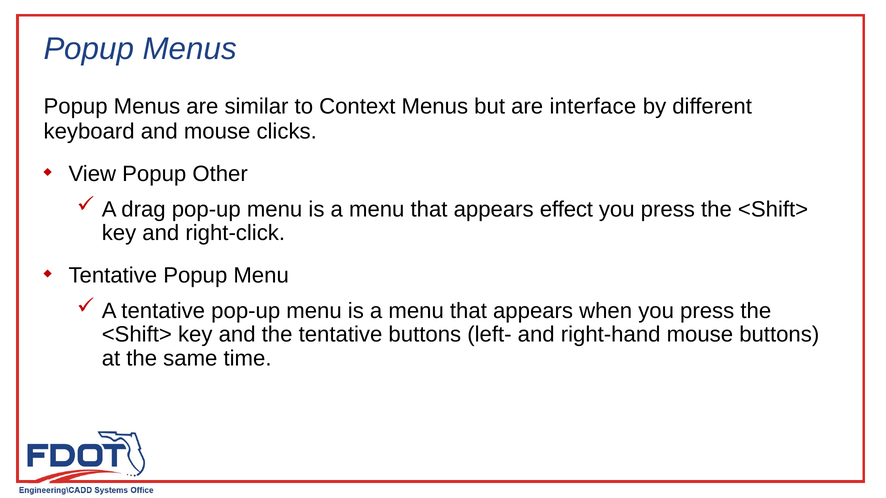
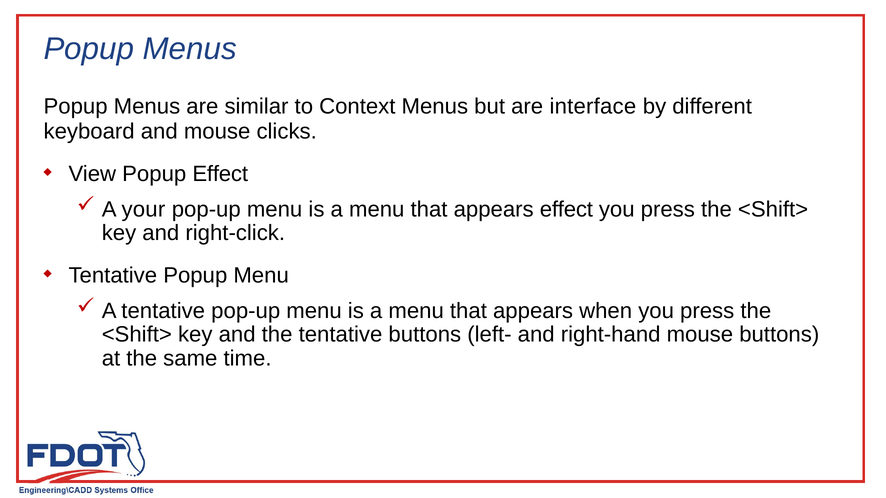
Popup Other: Other -> Effect
drag: drag -> your
